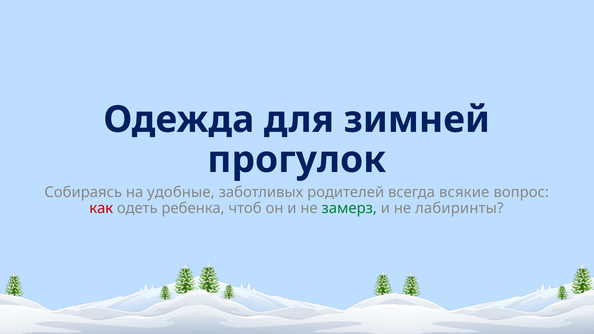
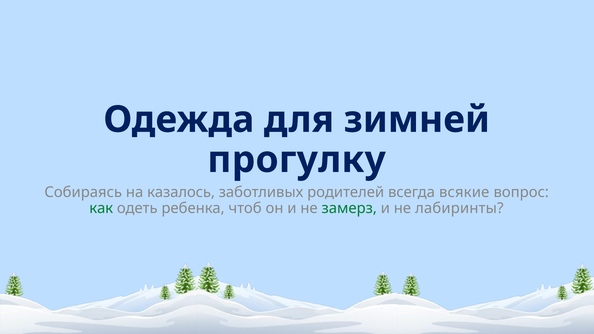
прогулок: прогулок -> прогулку
удобные: удобные -> казалось
как colour: red -> green
